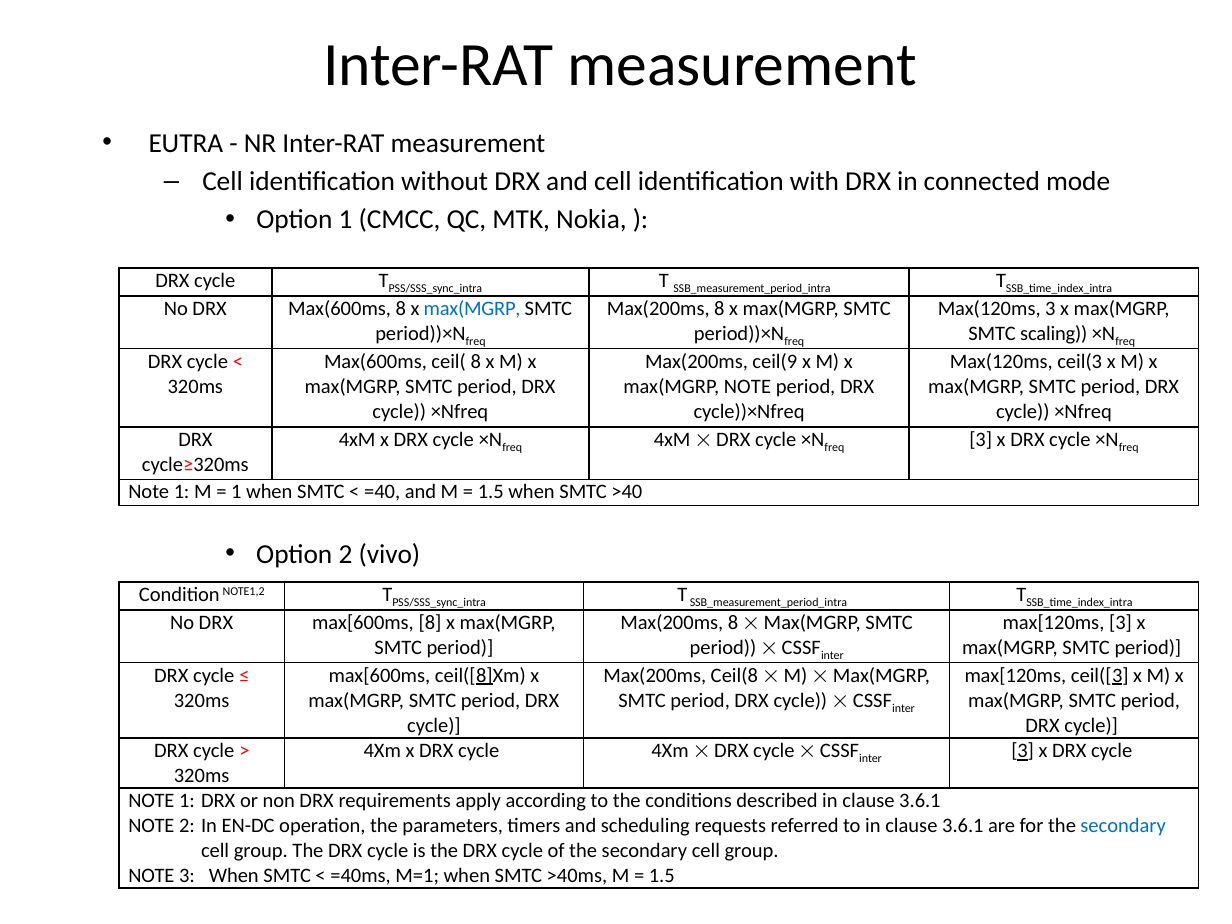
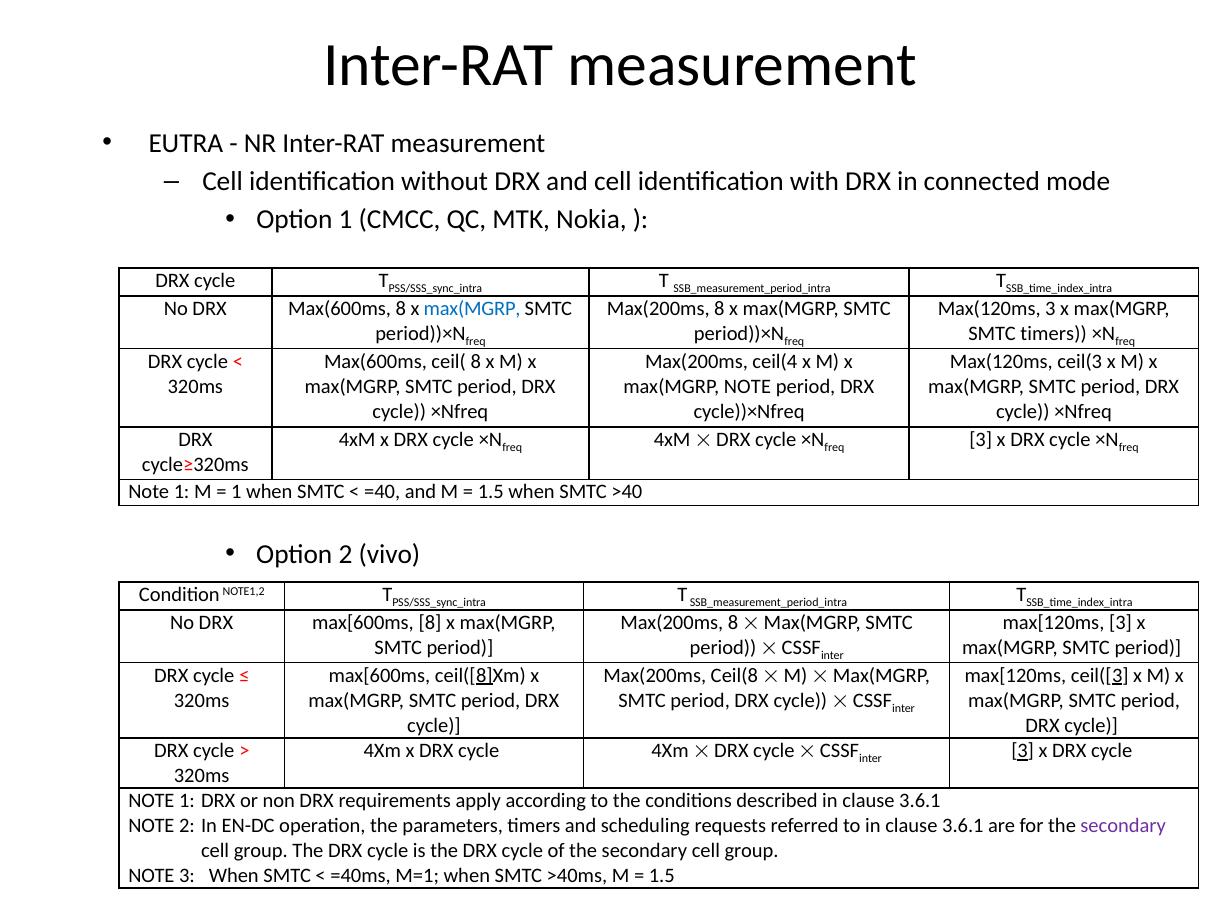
SMTC scaling: scaling -> timers
ceil(9: ceil(9 -> ceil(4
secondary at (1123, 826) colour: blue -> purple
